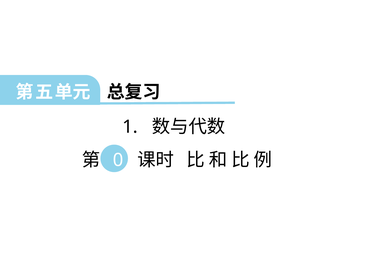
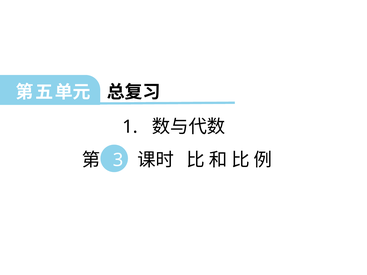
0: 0 -> 3
